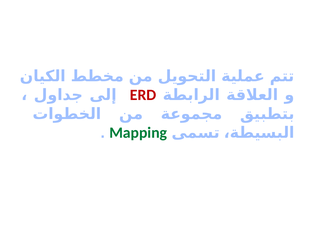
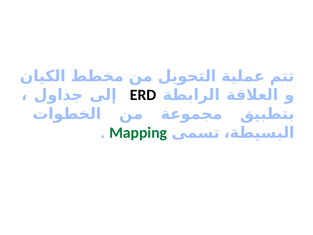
ERD colour: red -> black
